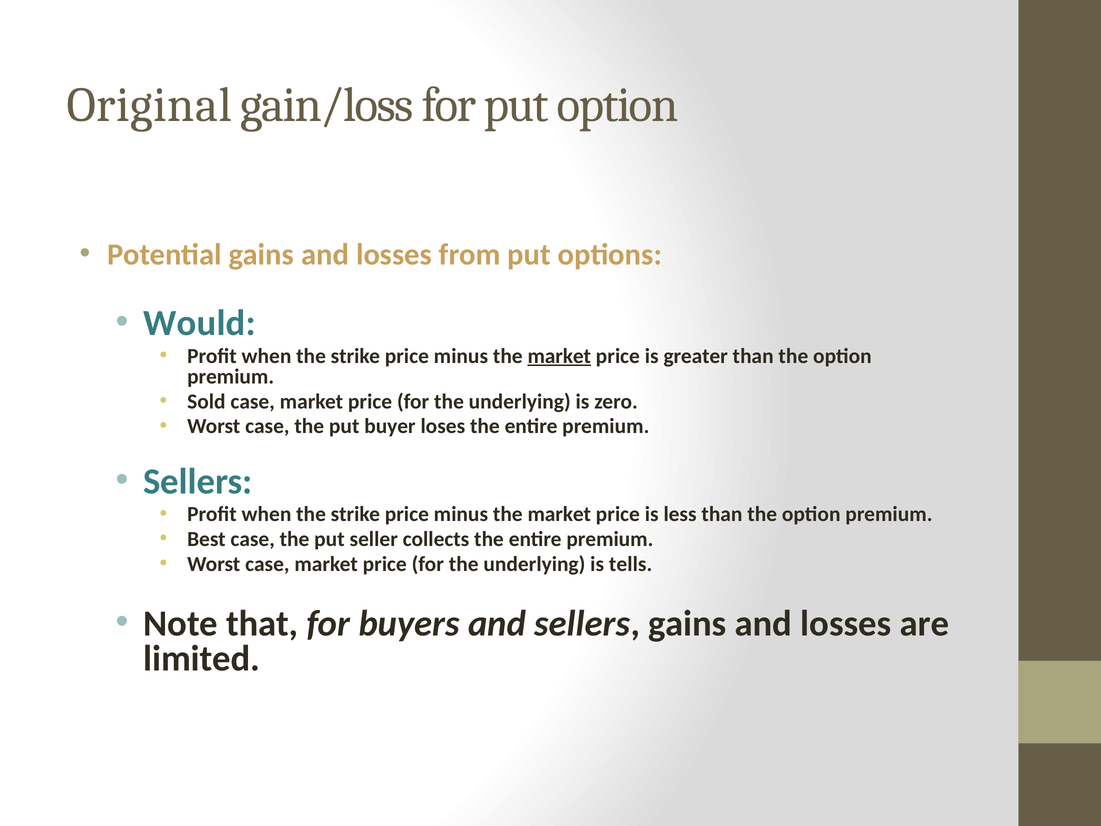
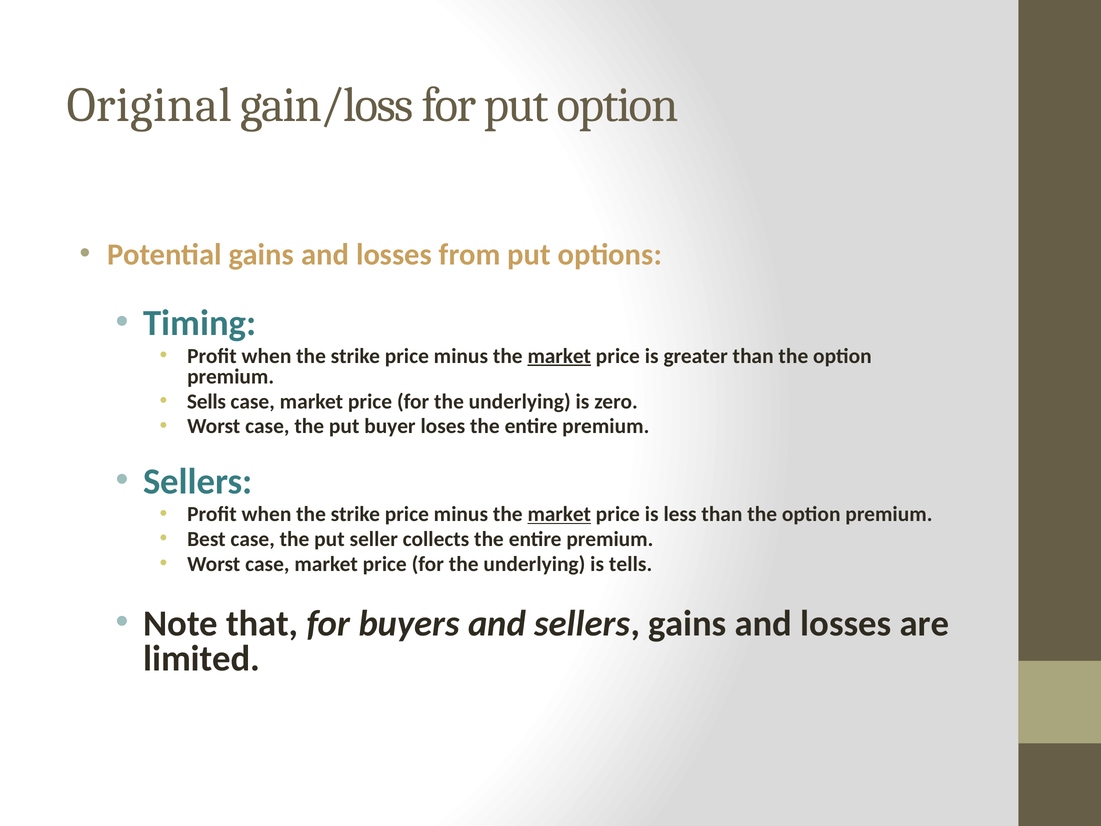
Would: Would -> Timing
Sold: Sold -> Sells
market at (559, 514) underline: none -> present
